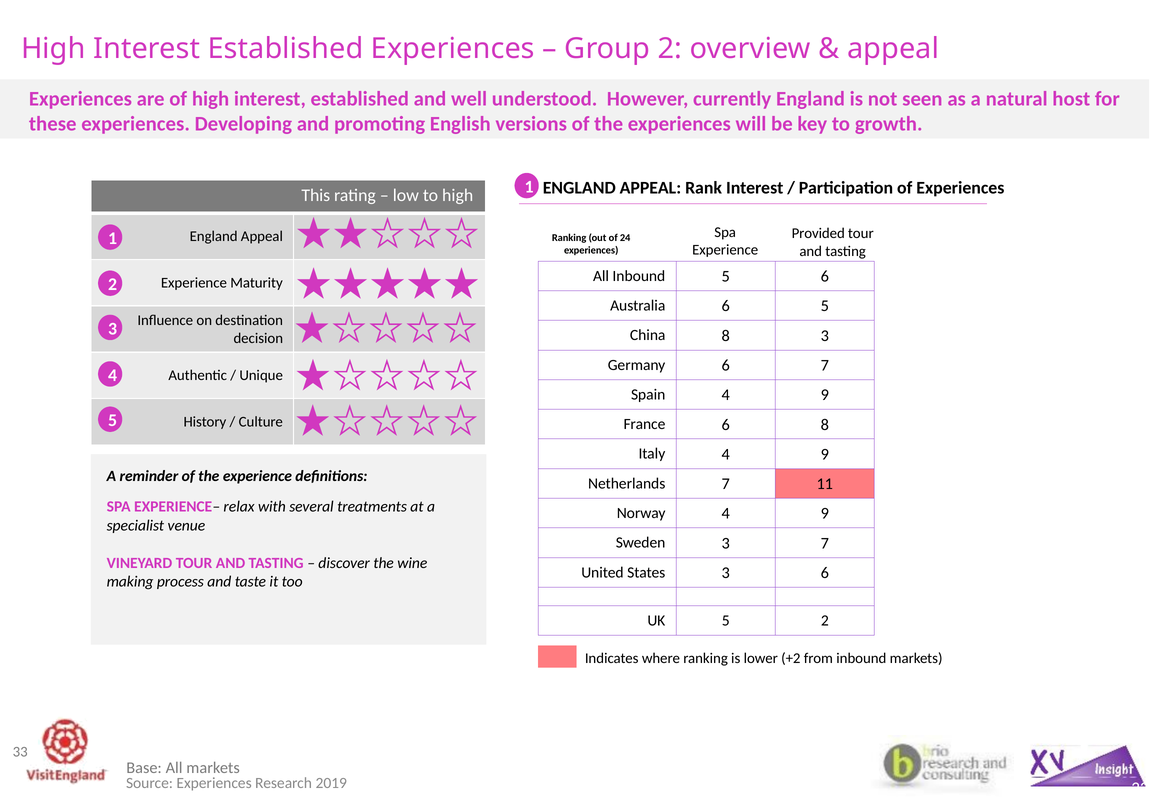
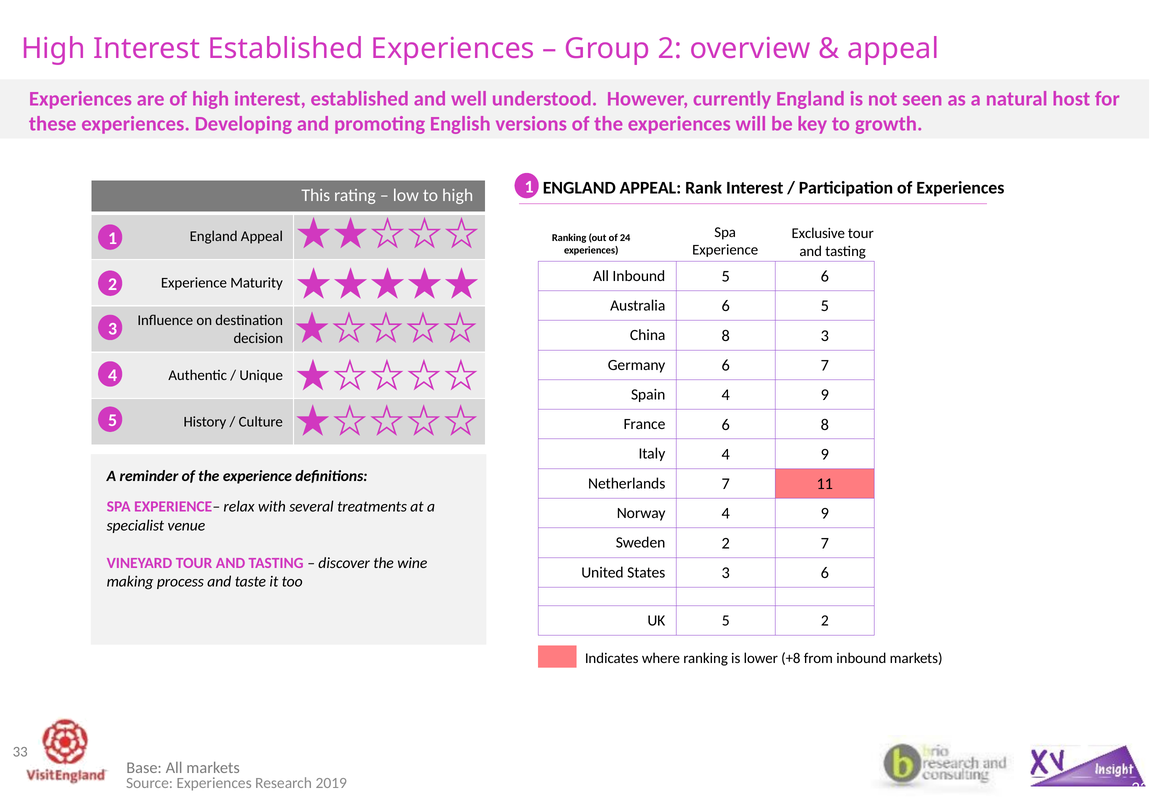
Provided: Provided -> Exclusive
Sweden 3: 3 -> 2
+2: +2 -> +8
